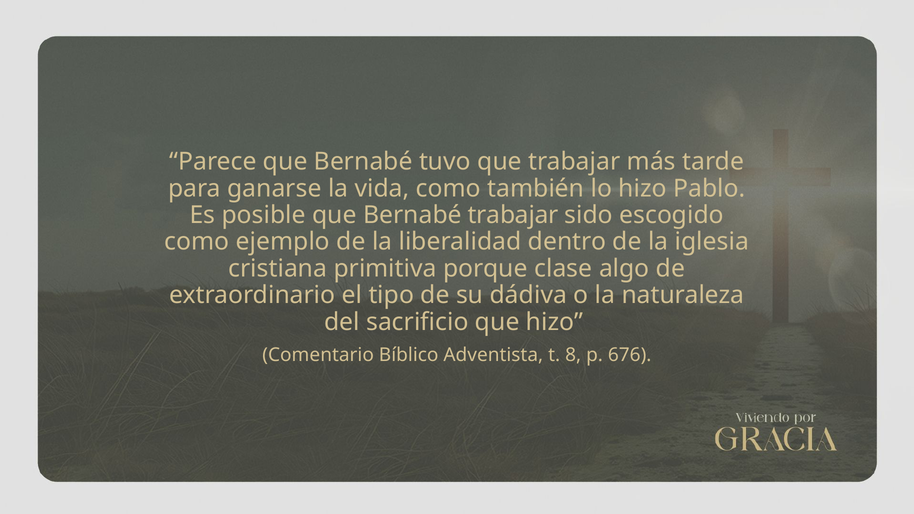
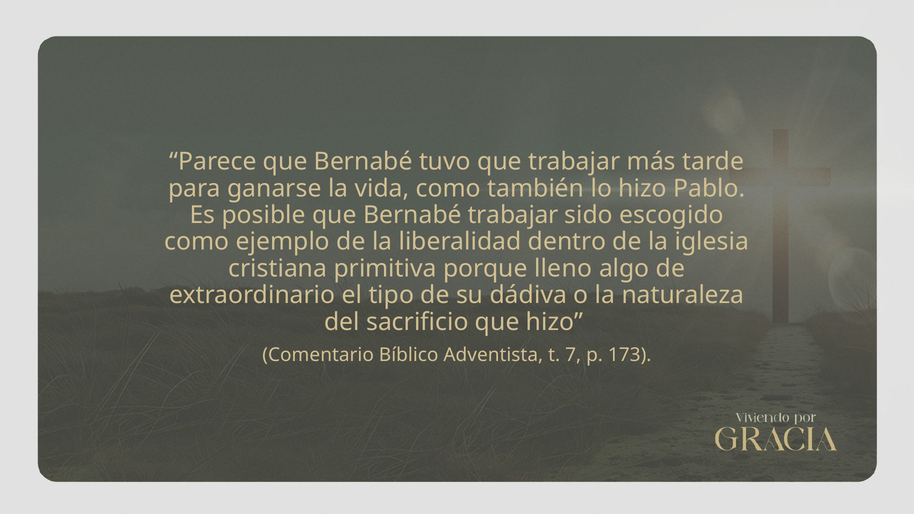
clase: clase -> lleno
8: 8 -> 7
676: 676 -> 173
